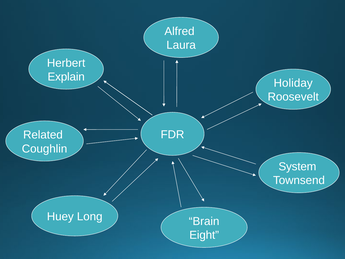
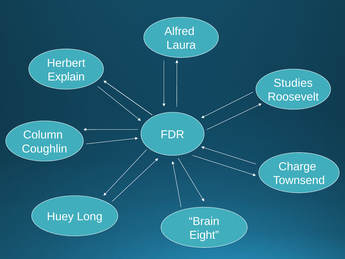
Holiday: Holiday -> Studies
Related: Related -> Column
System: System -> Charge
